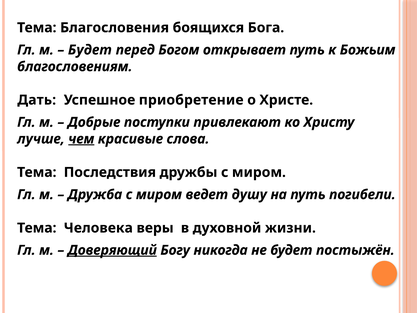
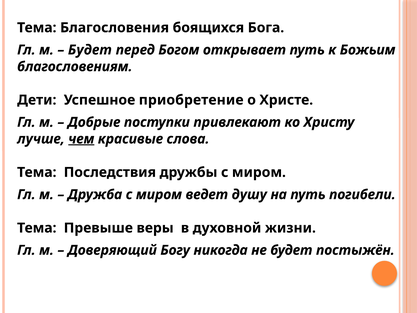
Дать: Дать -> Дети
Человека: Человека -> Превыше
Доверяющий underline: present -> none
